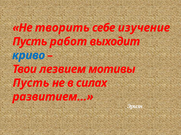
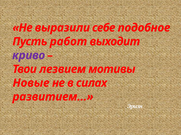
творить: творить -> выразили
изучение: изучение -> подобное
криво colour: blue -> purple
Пусть at (31, 83): Пусть -> Новые
